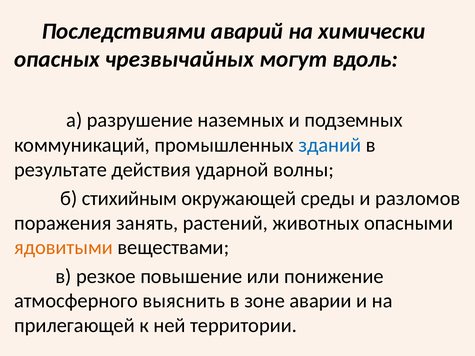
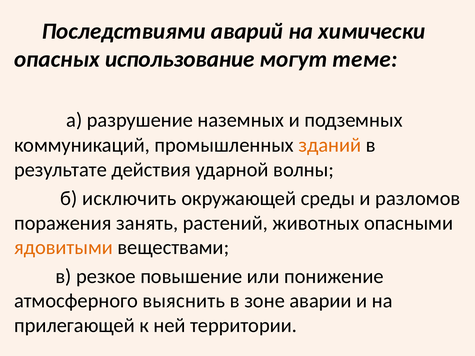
чрезвычайных: чрезвычайных -> использование
вдоль: вдоль -> теме
зданий colour: blue -> orange
стихийным: стихийным -> исключить
